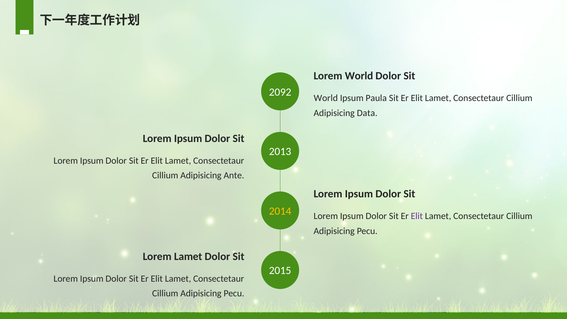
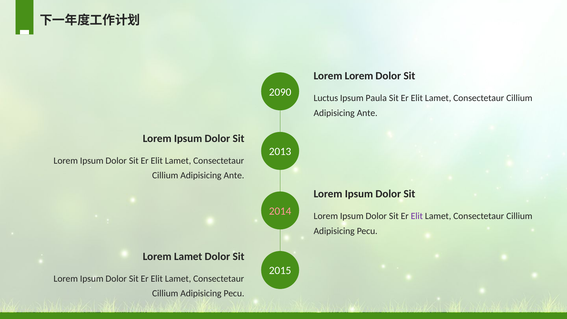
Lorem World: World -> Lorem
2092: 2092 -> 2090
World at (326, 98): World -> Luctus
Data at (367, 113): Data -> Ante
2014 colour: yellow -> pink
